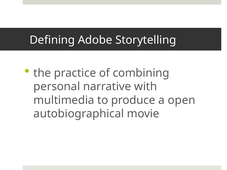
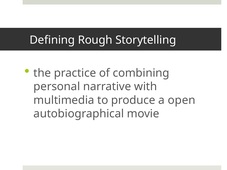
Adobe: Adobe -> Rough
